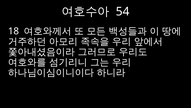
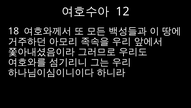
54: 54 -> 12
